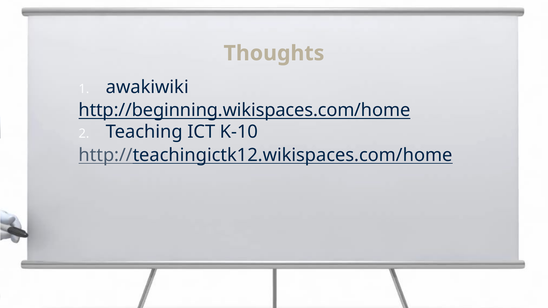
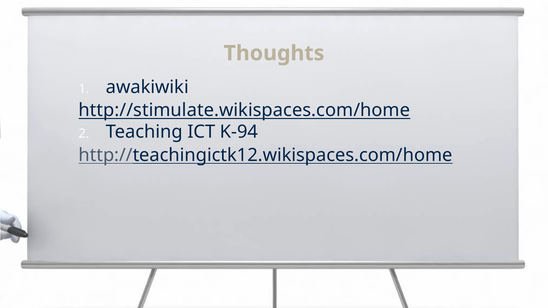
http://beginning.wikispaces.com/home: http://beginning.wikispaces.com/home -> http://stimulate.wikispaces.com/home
K-10: K-10 -> K-94
